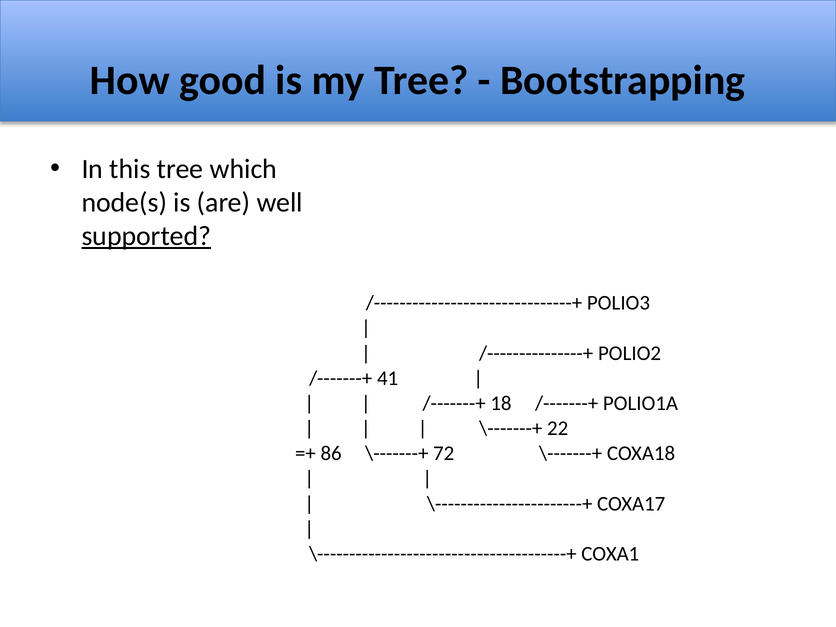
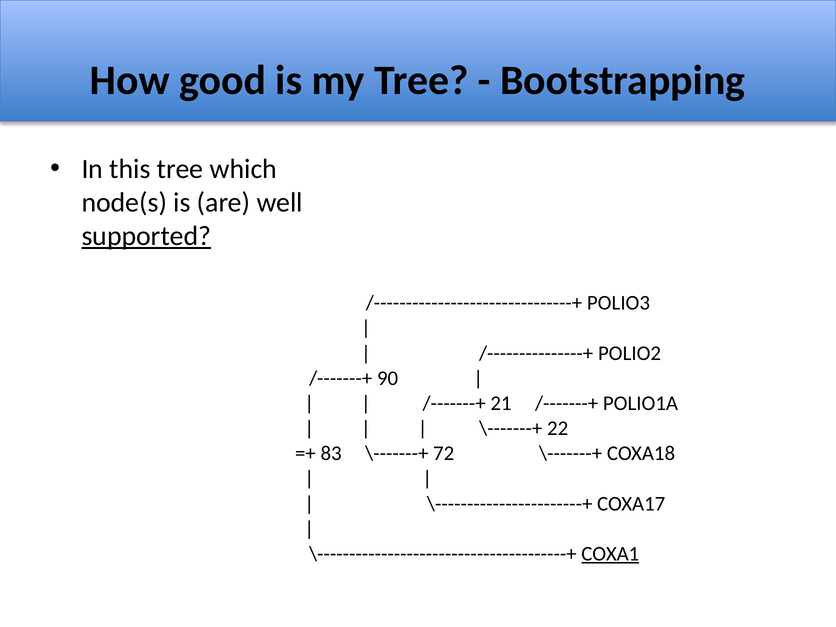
41: 41 -> 90
18: 18 -> 21
86: 86 -> 83
COXA1 underline: none -> present
